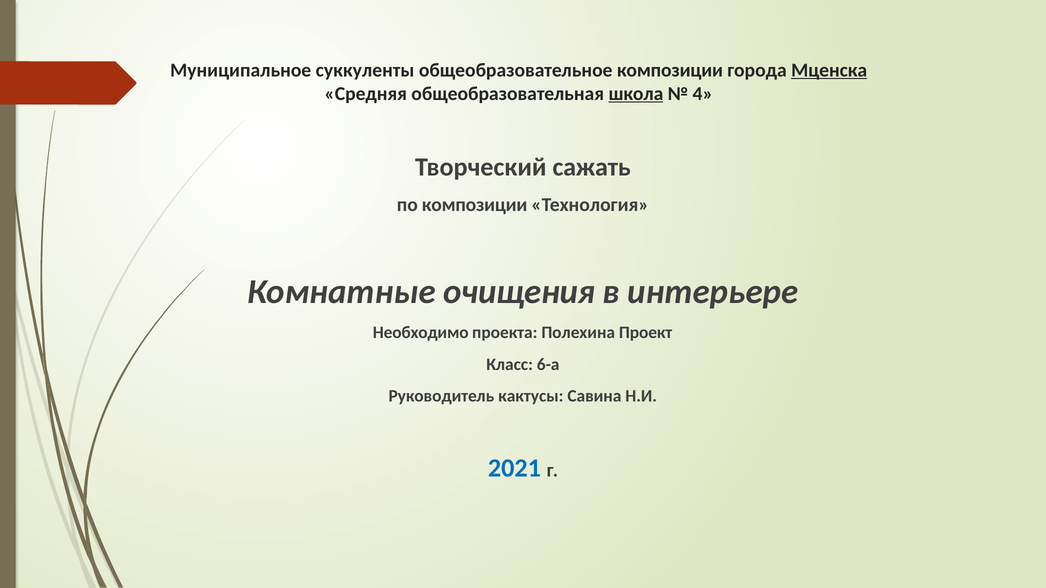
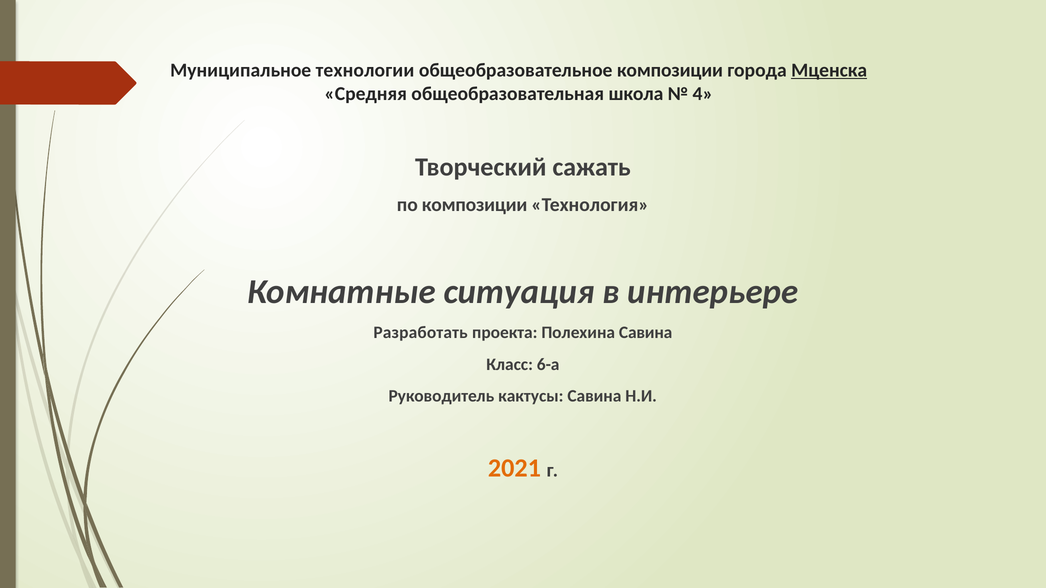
суккуленты: суккуленты -> технологии
школа underline: present -> none
очищения: очищения -> ситуация
Необходимо: Необходимо -> Разработать
Полехина Проект: Проект -> Савина
2021 colour: blue -> orange
